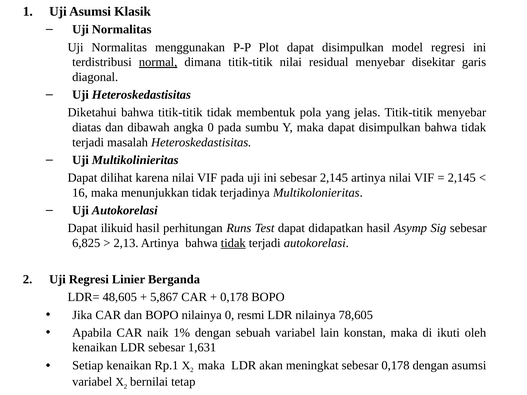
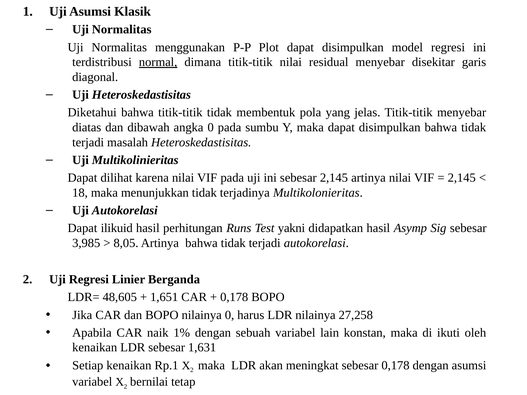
16: 16 -> 18
Test dapat: dapat -> yakni
6,825: 6,825 -> 3,985
2,13: 2,13 -> 8,05
tidak at (233, 243) underline: present -> none
5,867: 5,867 -> 1,651
resmi: resmi -> harus
78,605: 78,605 -> 27,258
